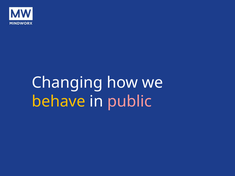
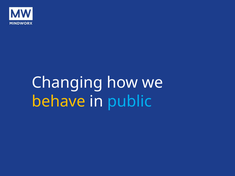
public colour: pink -> light blue
